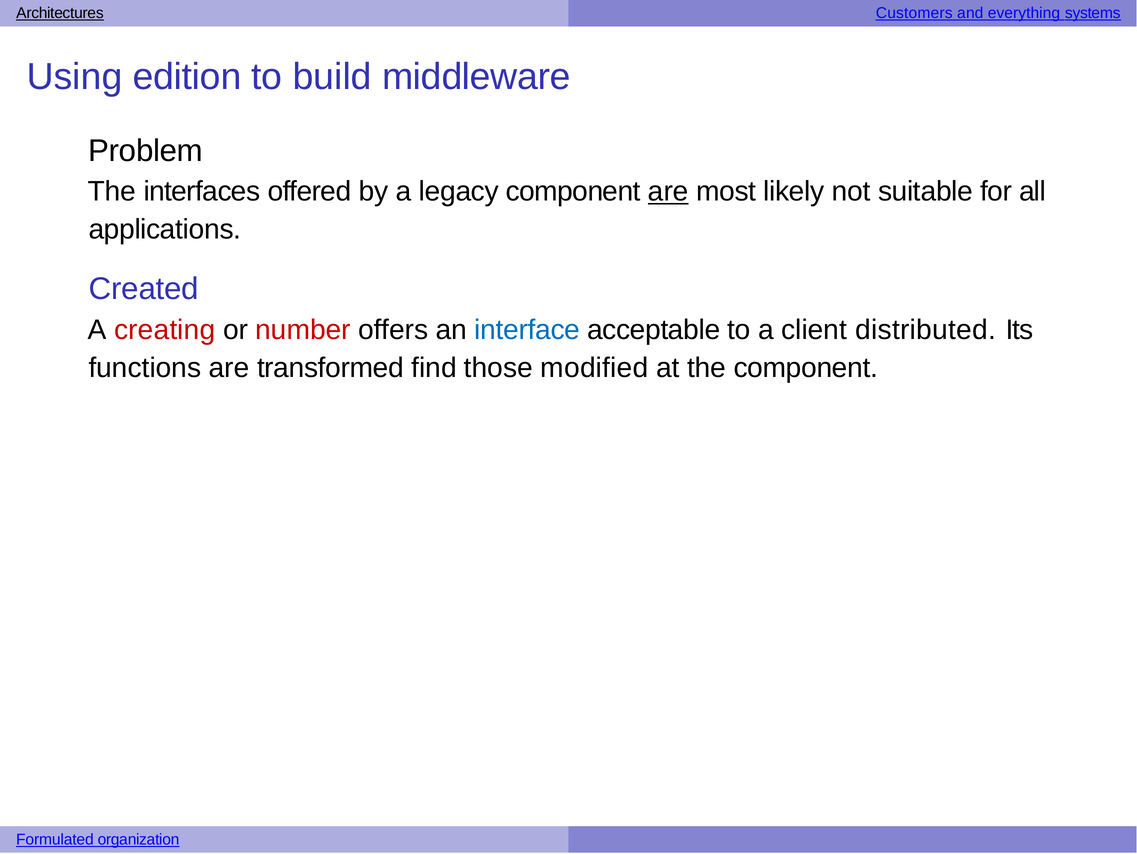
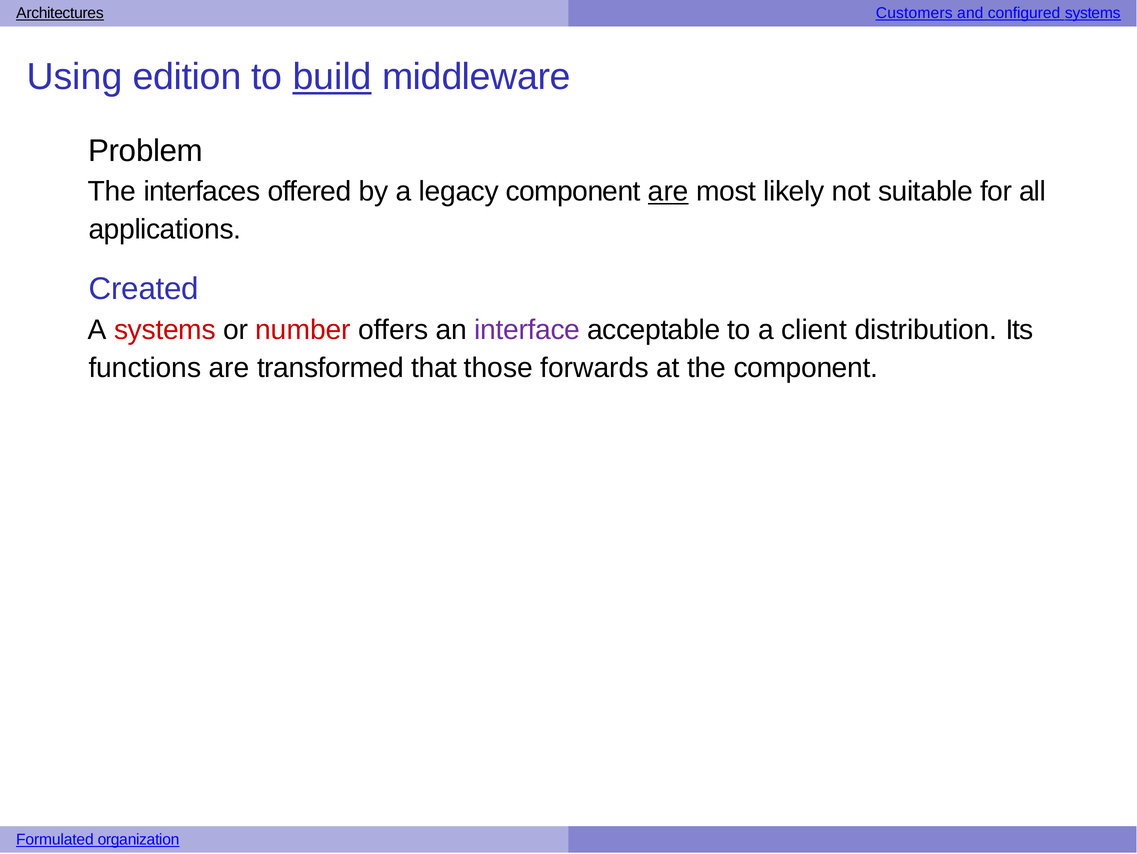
everything: everything -> configured
build underline: none -> present
A creating: creating -> systems
interface colour: blue -> purple
distributed: distributed -> distribution
find: find -> that
modified: modified -> forwards
